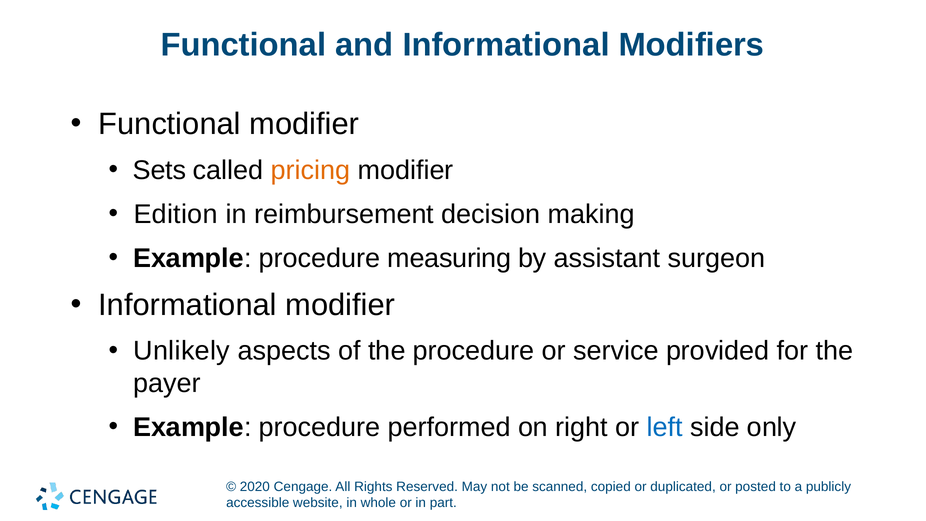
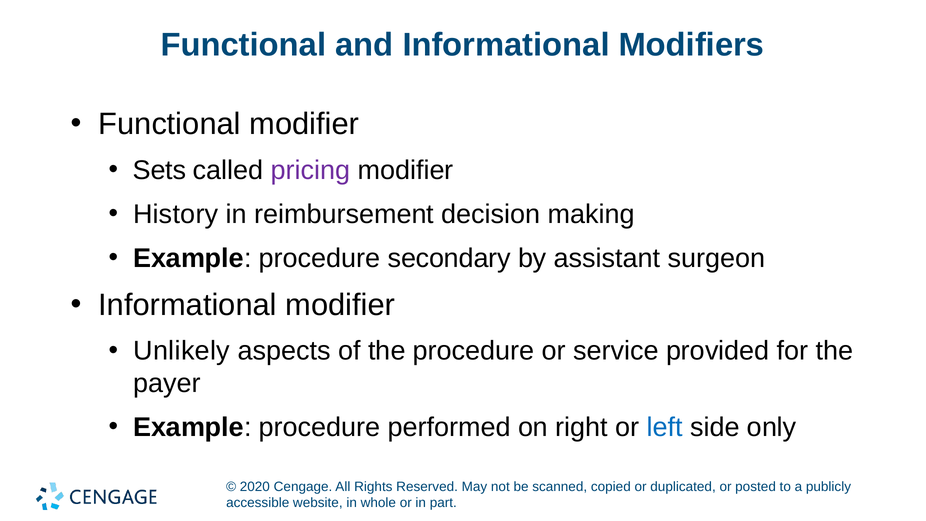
pricing colour: orange -> purple
Edition: Edition -> History
measuring: measuring -> secondary
